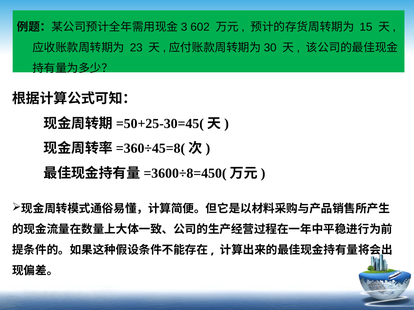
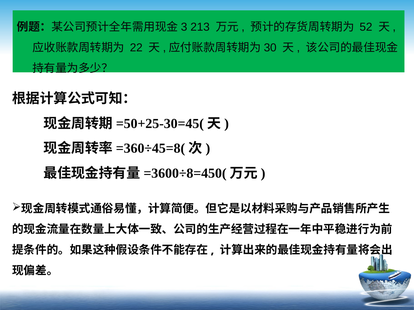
602: 602 -> 213
15: 15 -> 52
23: 23 -> 22
